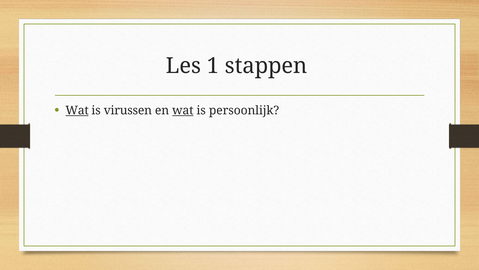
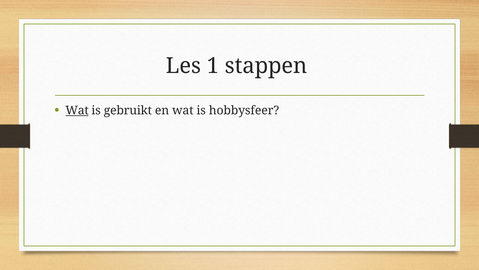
virussen: virussen -> gebruikt
wat at (183, 110) underline: present -> none
persoonlijk: persoonlijk -> hobbysfeer
